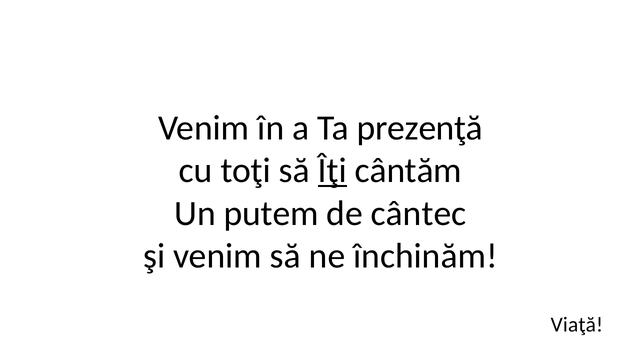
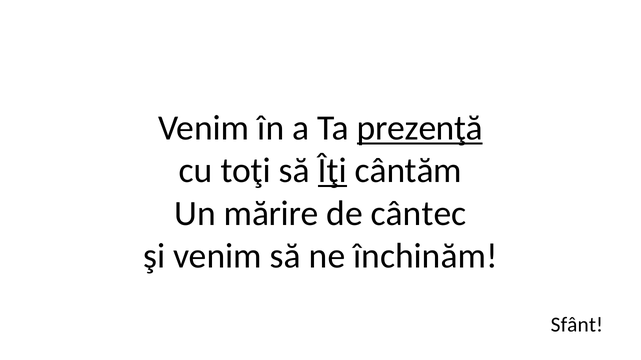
prezenţă underline: none -> present
putem: putem -> mărire
Viaţă: Viaţă -> Sfânt
